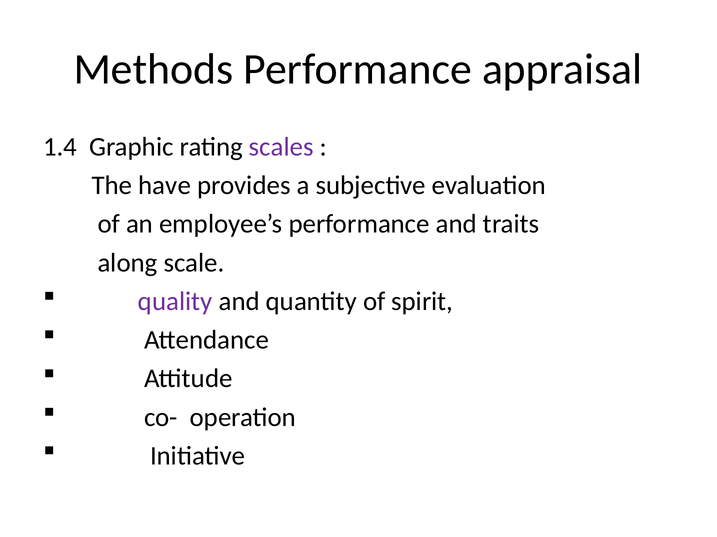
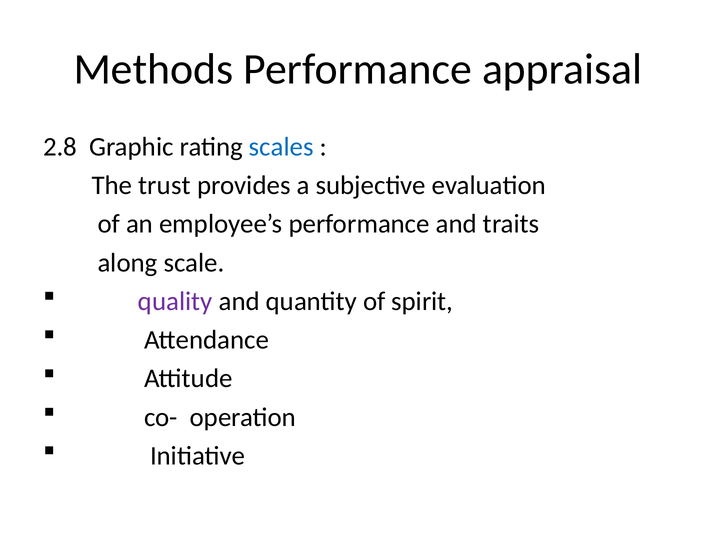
1.4: 1.4 -> 2.8
scales colour: purple -> blue
have: have -> trust
